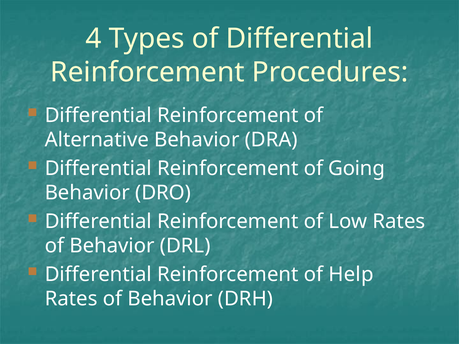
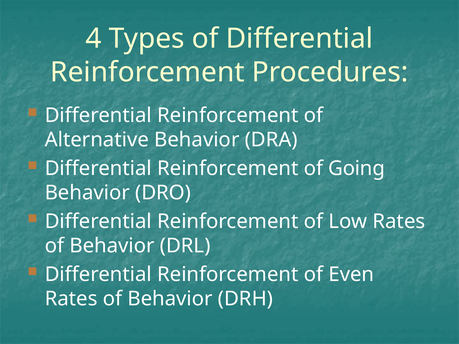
Help: Help -> Even
